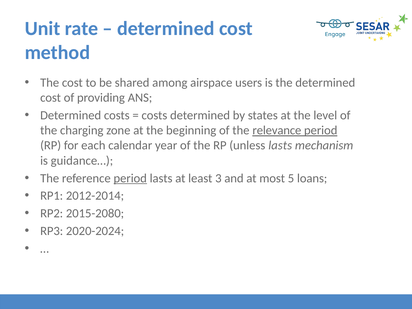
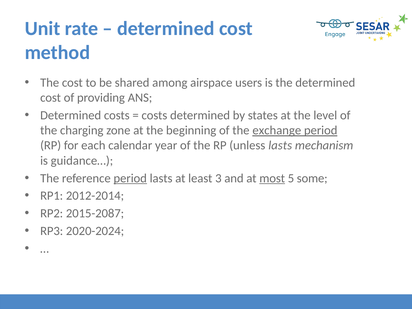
relevance: relevance -> exchange
most underline: none -> present
loans: loans -> some
2015-2080: 2015-2080 -> 2015-2087
